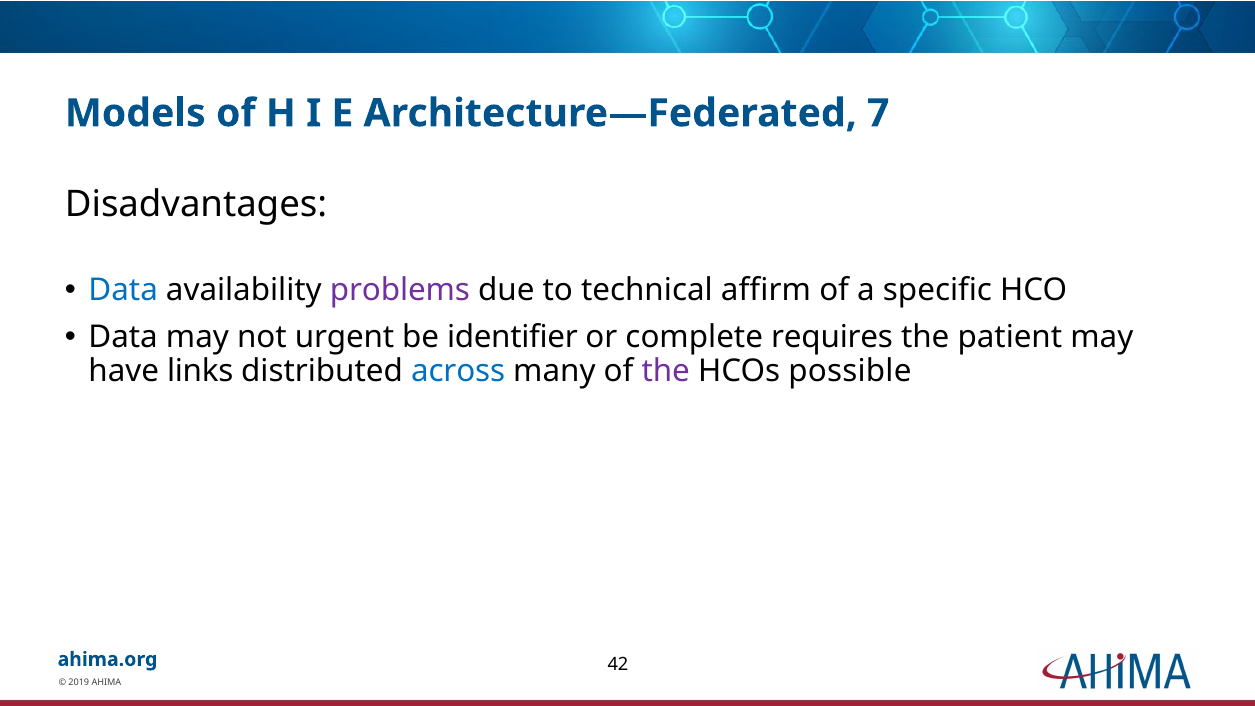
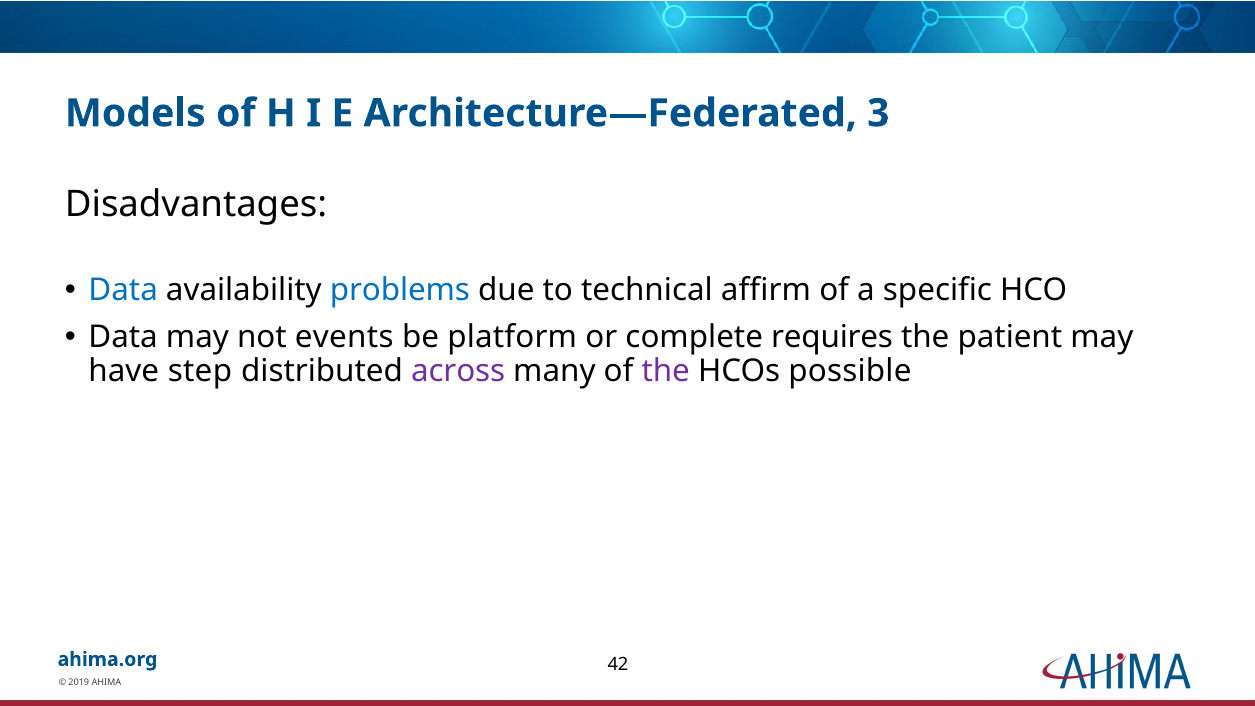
7: 7 -> 3
problems colour: purple -> blue
urgent: urgent -> events
identifier: identifier -> platform
links: links -> step
across colour: blue -> purple
